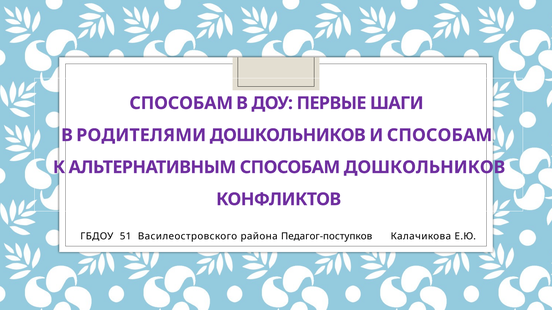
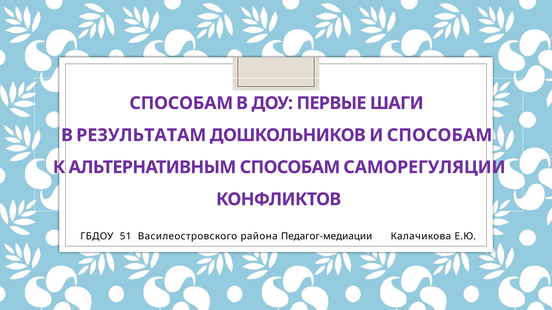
РОДИТЕЛЯМИ: РОДИТЕЛЯМИ -> РЕЗУЛЬТАТАМ
СПОСОБАМ ДОШКОЛЬНИКОВ: ДОШКОЛЬНИКОВ -> САМОРЕГУЛЯЦИИ
Педагог-поступков: Педагог-поступков -> Педагог-медиации
